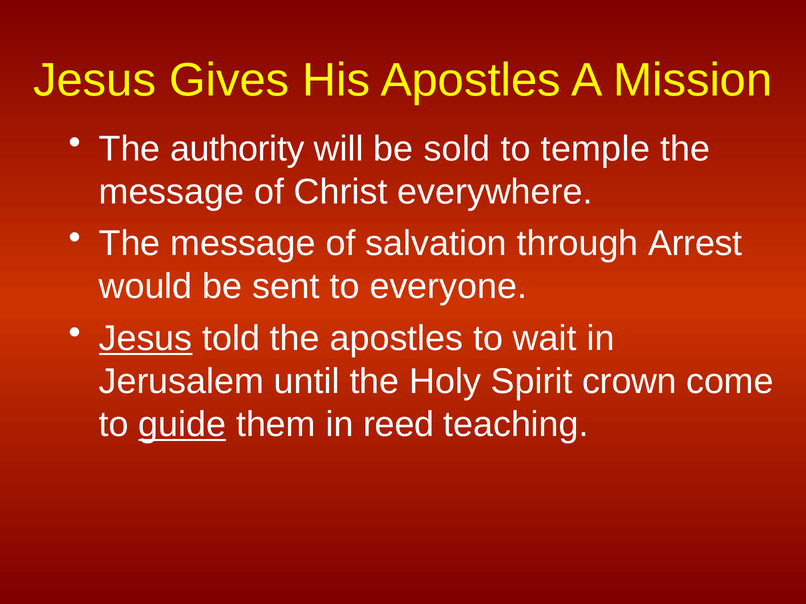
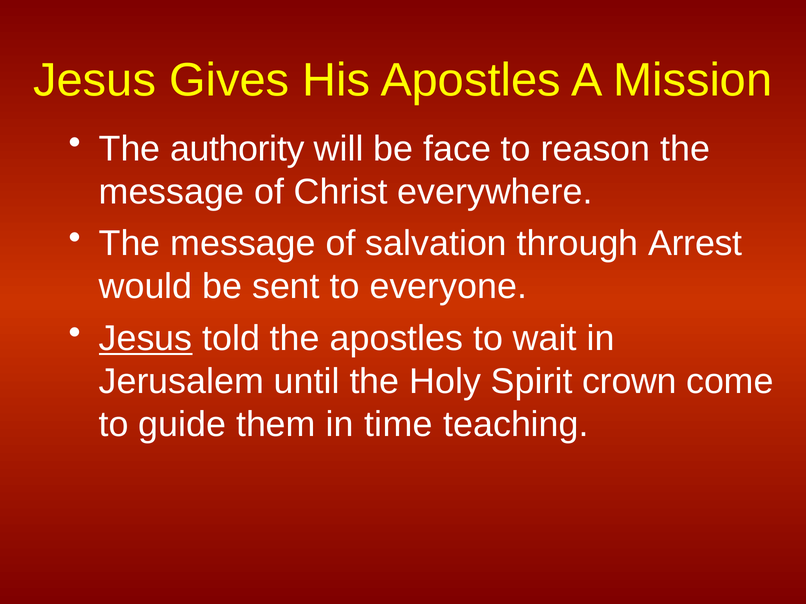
sold: sold -> face
temple: temple -> reason
guide underline: present -> none
reed: reed -> time
